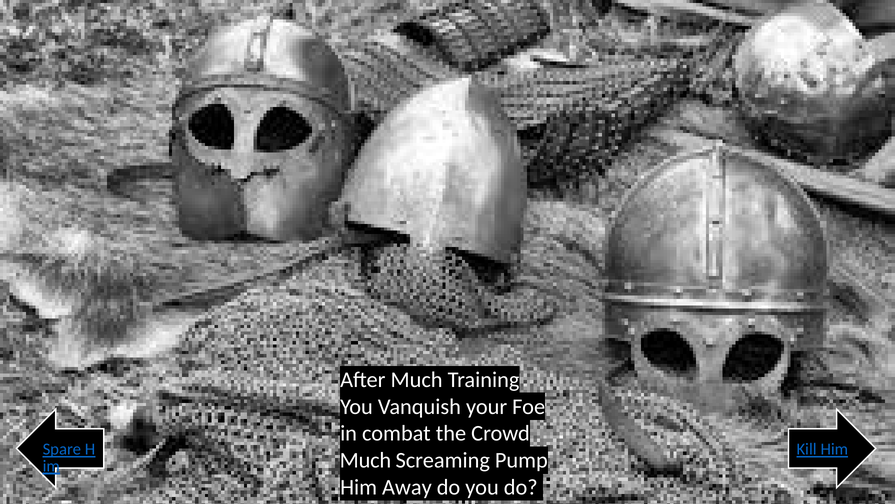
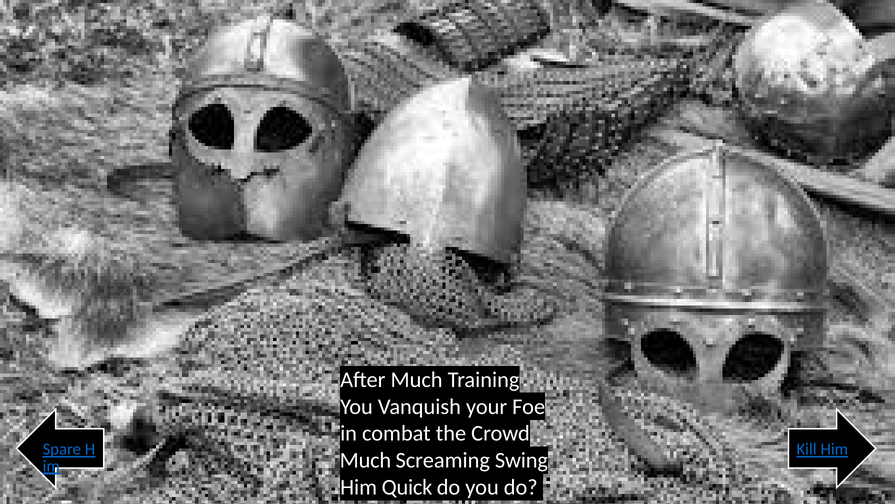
Pump: Pump -> Swing
Away: Away -> Quick
